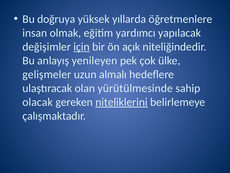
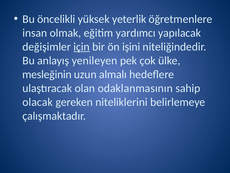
doğruya: doğruya -> öncelikli
yıllarda: yıllarda -> yeterlik
açık: açık -> işini
gelişmeler: gelişmeler -> mesleğinin
yürütülmesinde: yürütülmesinde -> odaklanmasının
niteliklerini underline: present -> none
